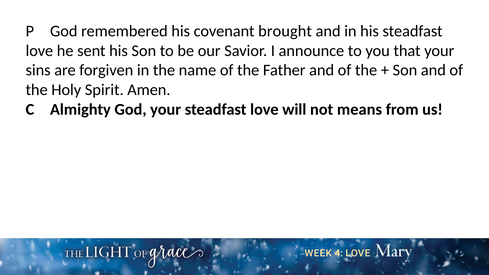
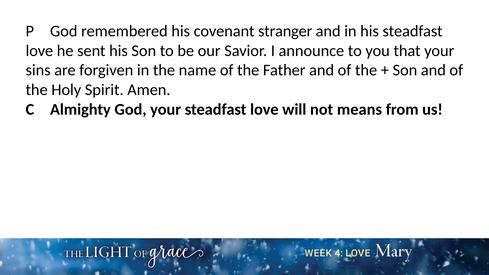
brought: brought -> stranger
